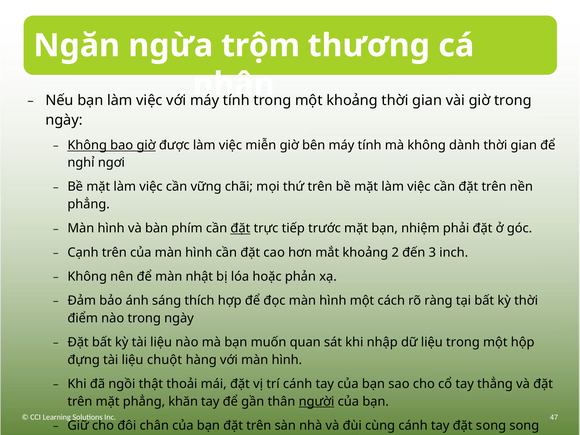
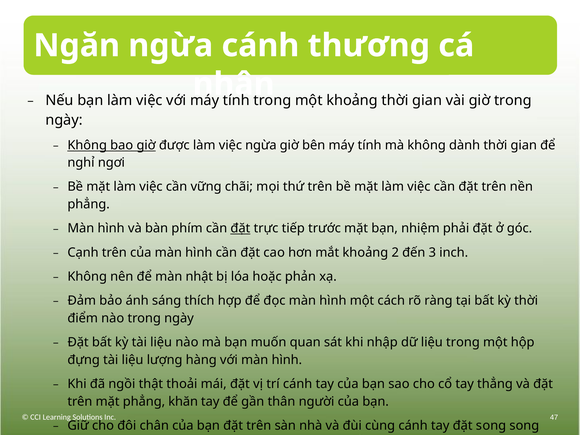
ngừa trộm: trộm -> cánh
việc miễn: miễn -> ngừa
chuột: chuột -> lượng
người underline: present -> none
